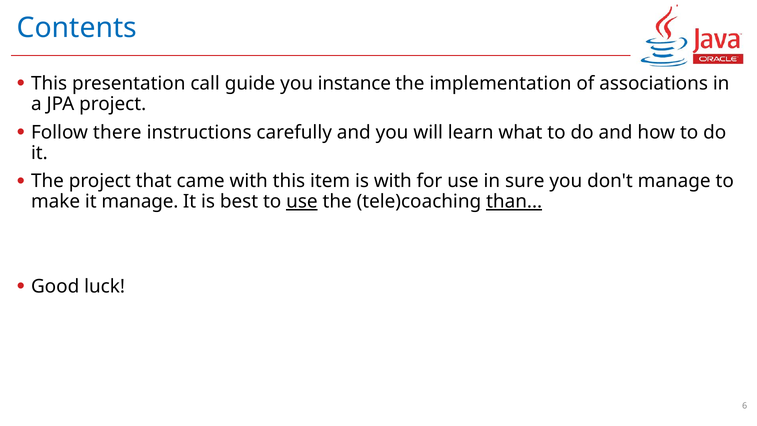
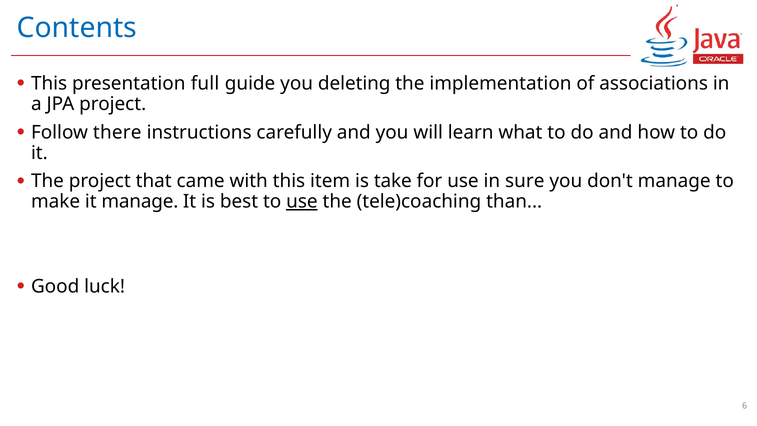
call: call -> full
instance: instance -> deleting
is with: with -> take
than underline: present -> none
